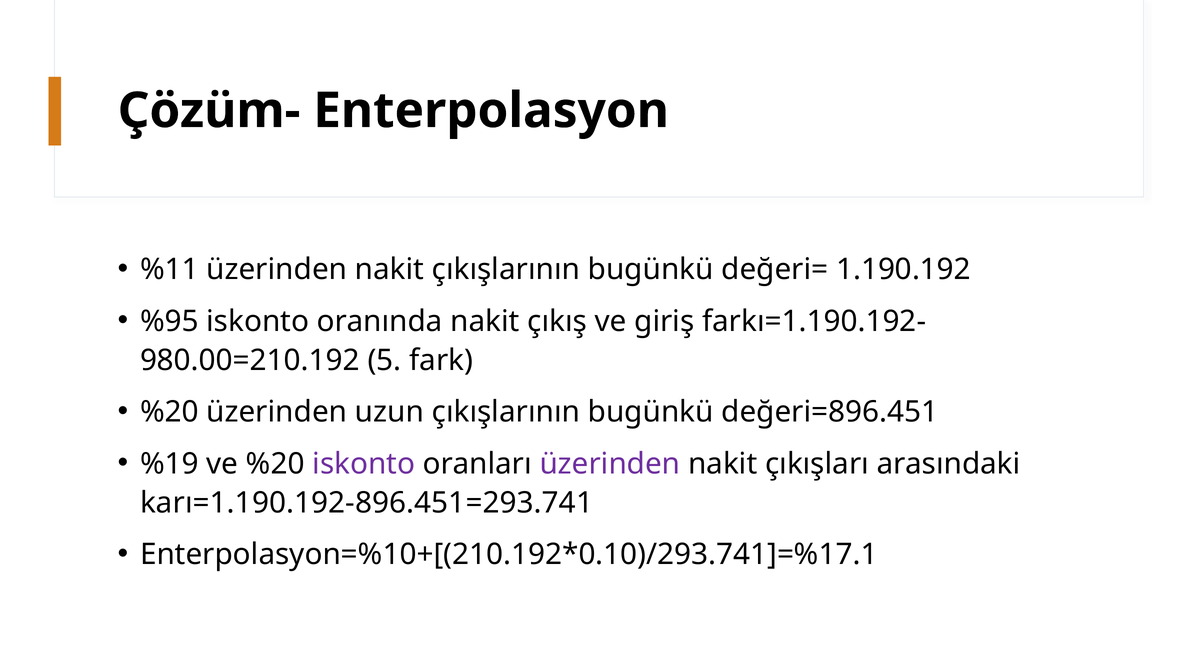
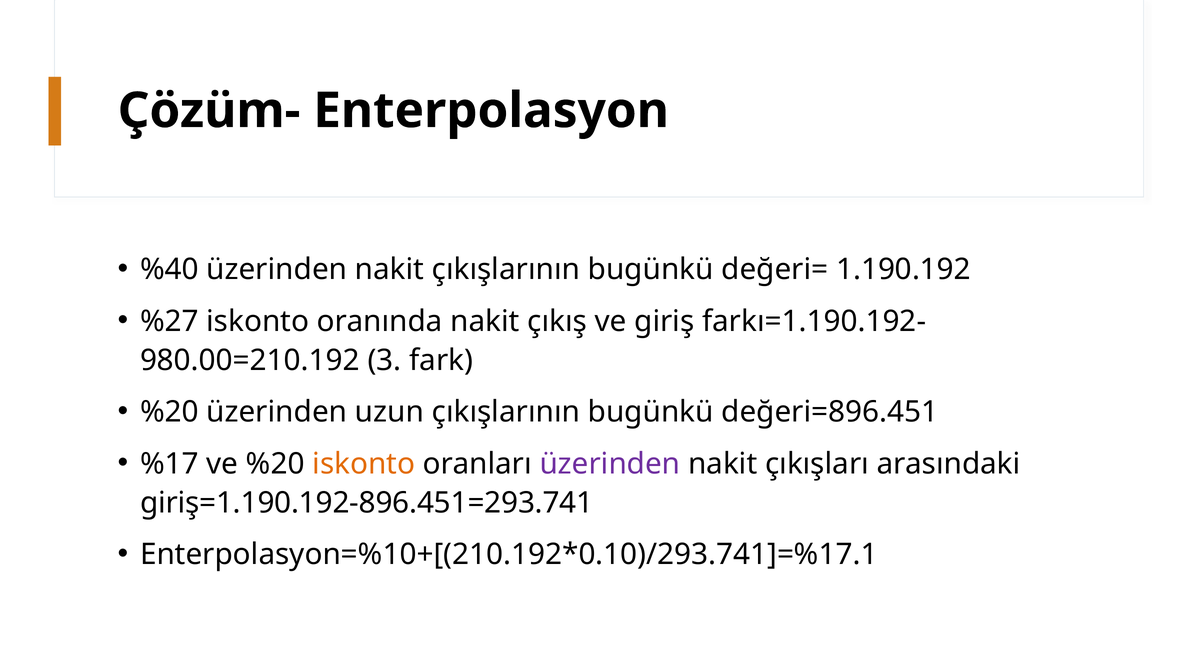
%11: %11 -> %40
%95: %95 -> %27
5: 5 -> 3
%19: %19 -> %17
iskonto at (364, 464) colour: purple -> orange
karı=1.190.192-896.451=293.741: karı=1.190.192-896.451=293.741 -> giriş=1.190.192-896.451=293.741
